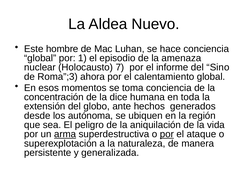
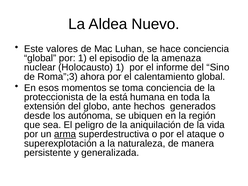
hombre: hombre -> valores
Holocausto 7: 7 -> 1
concentración: concentración -> proteccionista
dice: dice -> está
por at (167, 134) underline: present -> none
